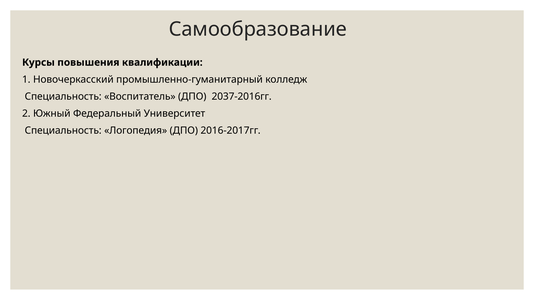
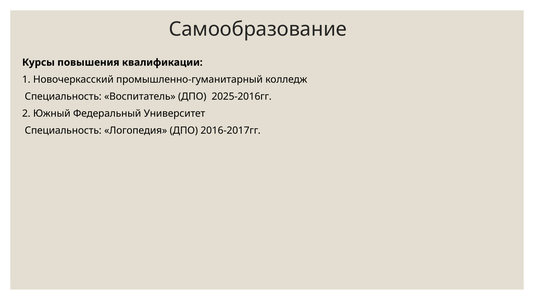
2037-2016гг: 2037-2016гг -> 2025-2016гг
